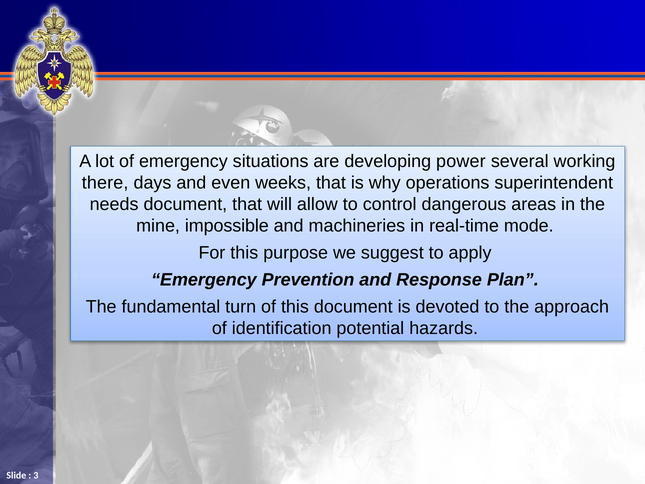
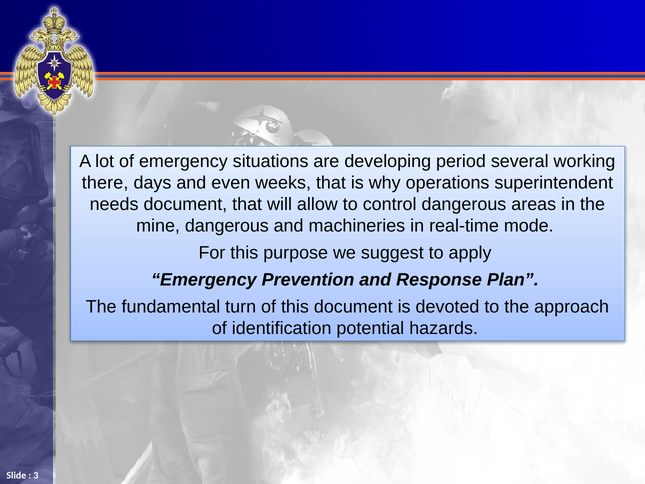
power: power -> period
mine impossible: impossible -> dangerous
